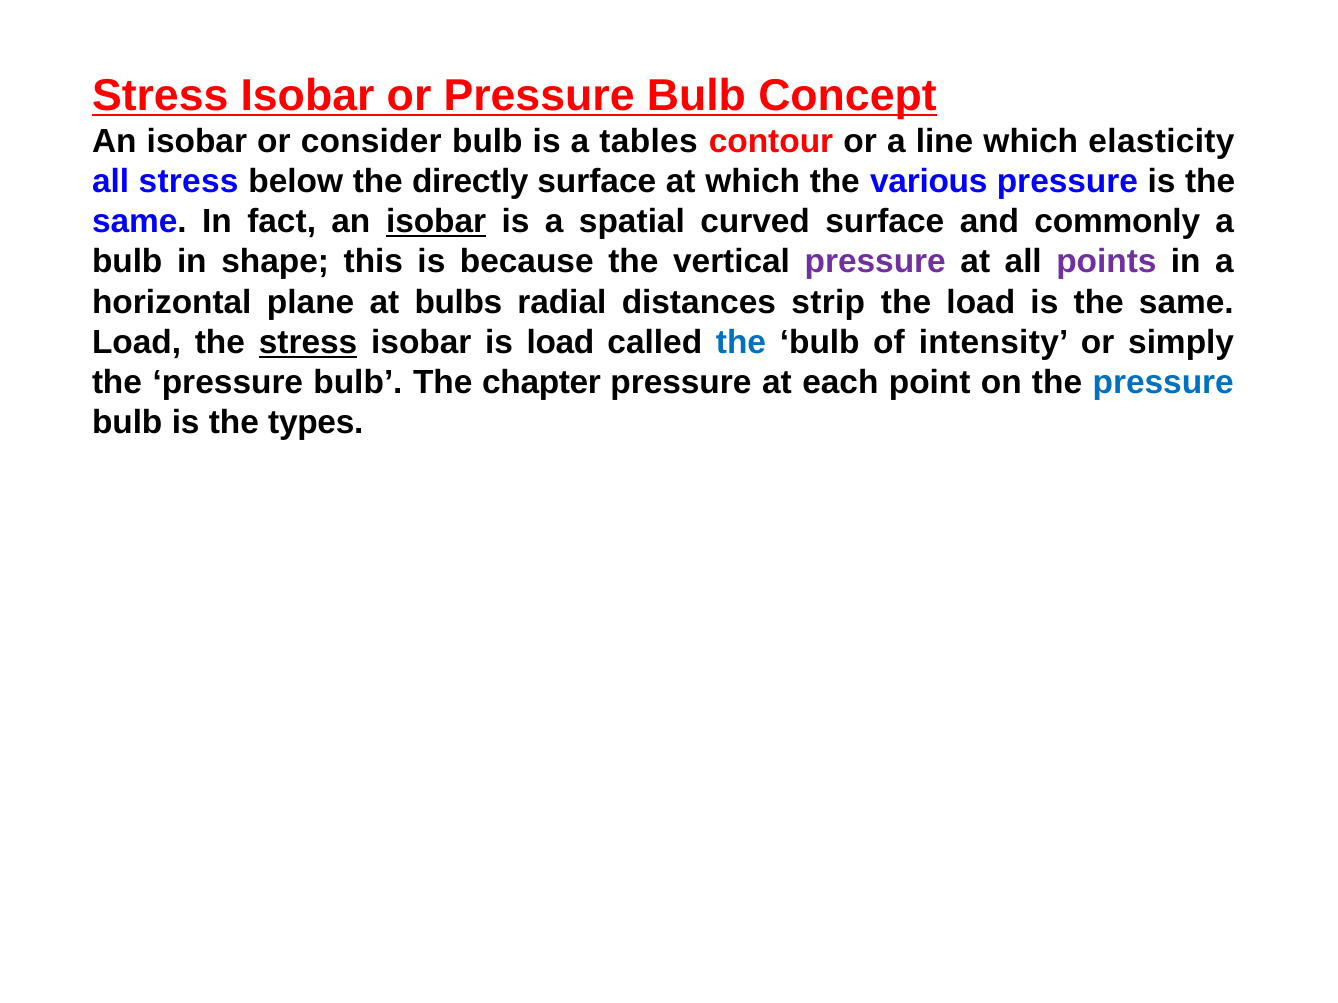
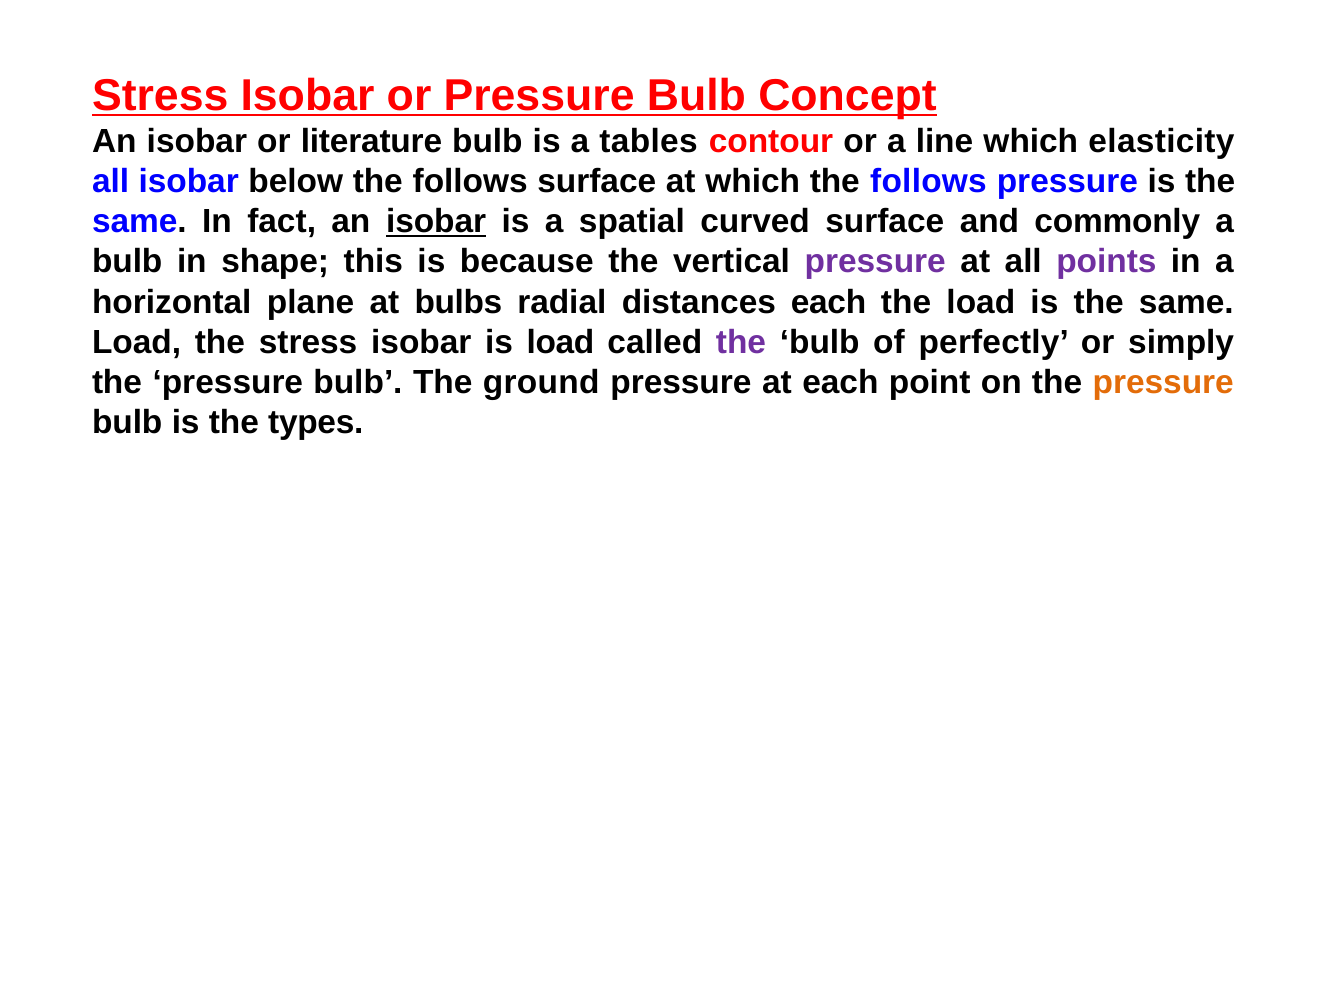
consider: consider -> literature
all stress: stress -> isobar
below the directly: directly -> follows
which the various: various -> follows
distances strip: strip -> each
stress at (308, 342) underline: present -> none
the at (741, 342) colour: blue -> purple
intensity: intensity -> perfectly
chapter: chapter -> ground
pressure at (1163, 383) colour: blue -> orange
